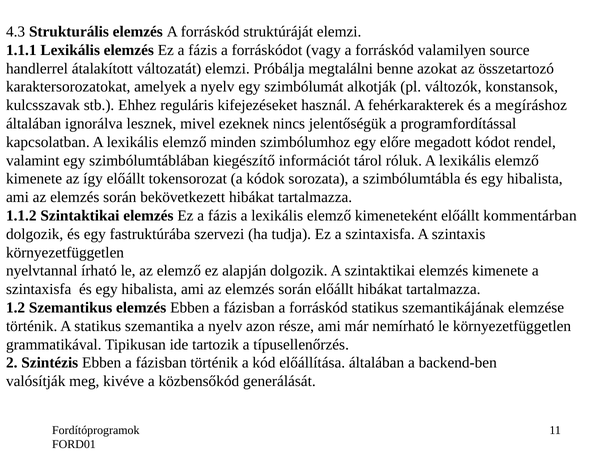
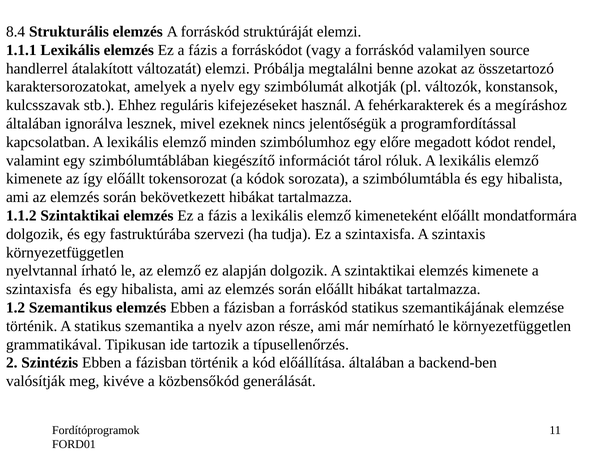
4.3: 4.3 -> 8.4
kommentárban: kommentárban -> mondatformára
